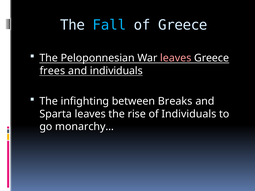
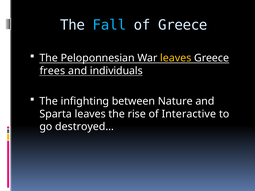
leaves at (176, 58) colour: pink -> yellow
Breaks: Breaks -> Nature
of Individuals: Individuals -> Interactive
monarchy…: monarchy… -> destroyed…
